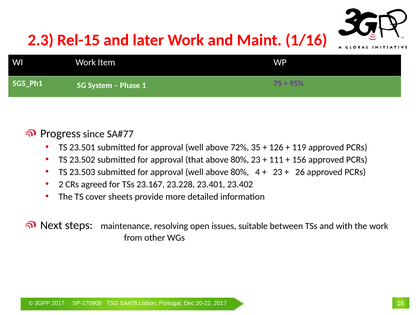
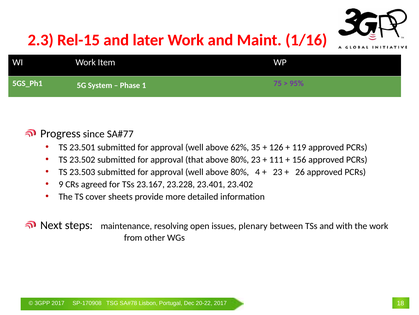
72%: 72% -> 62%
2: 2 -> 9
suitable: suitable -> plenary
